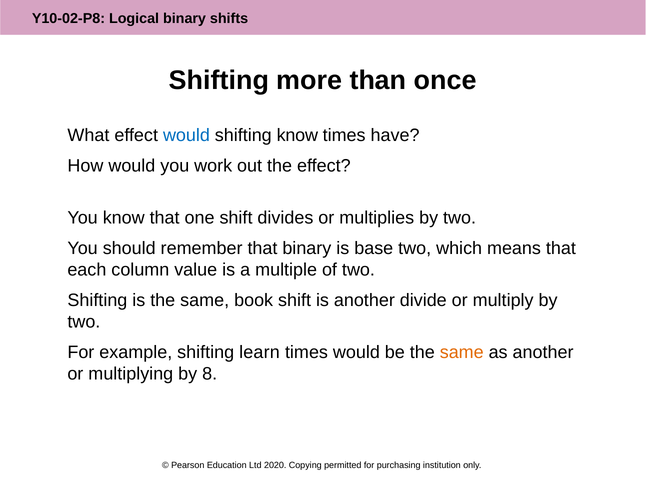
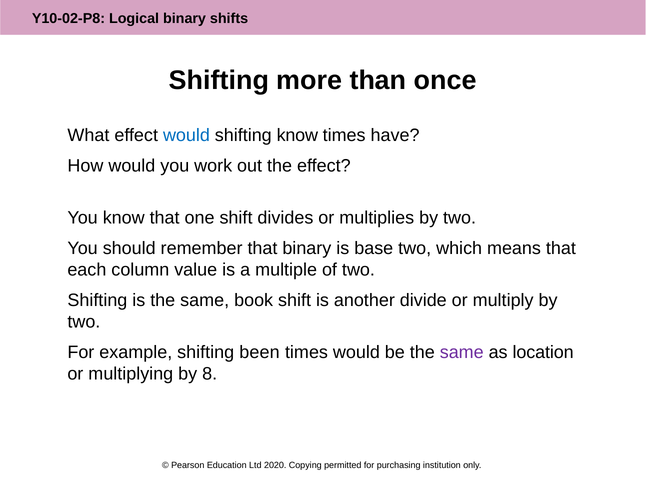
learn: learn -> been
same at (462, 353) colour: orange -> purple
as another: another -> location
